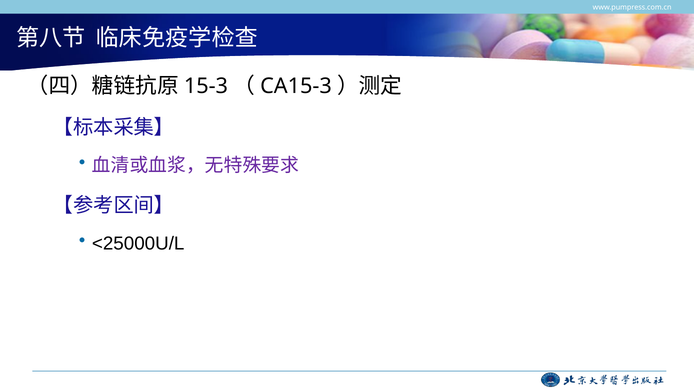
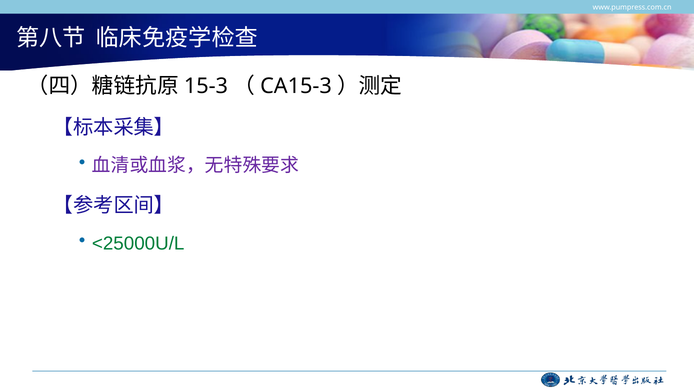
<25000U/L colour: black -> green
